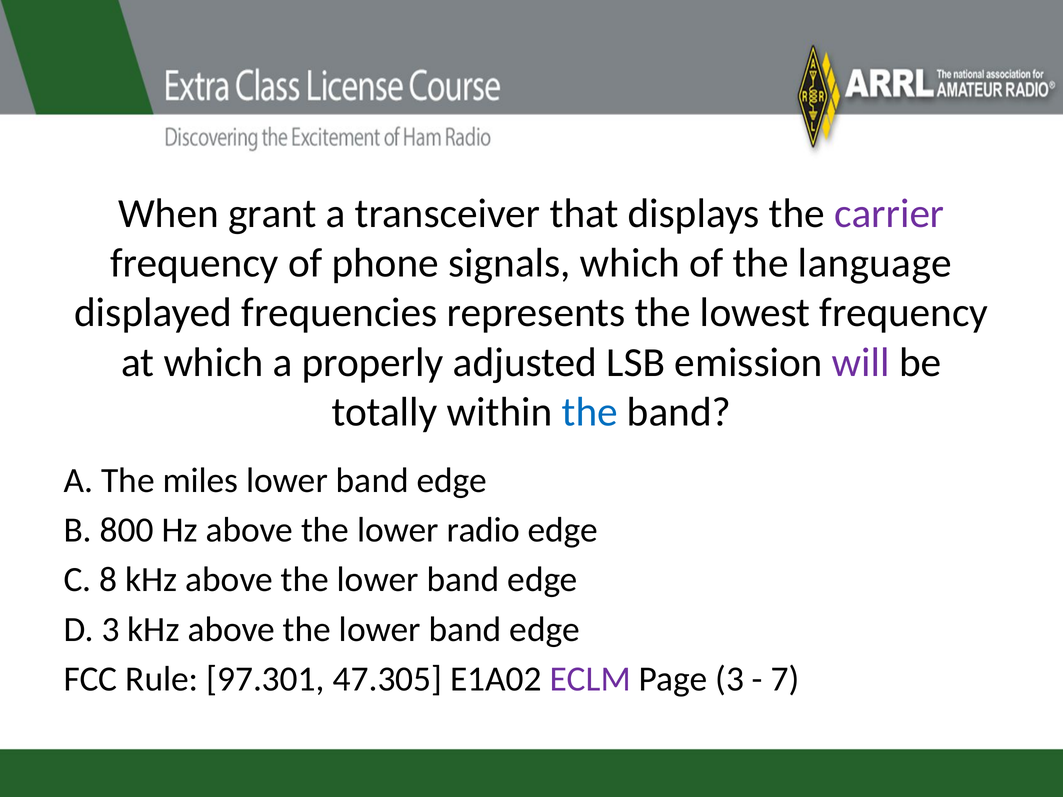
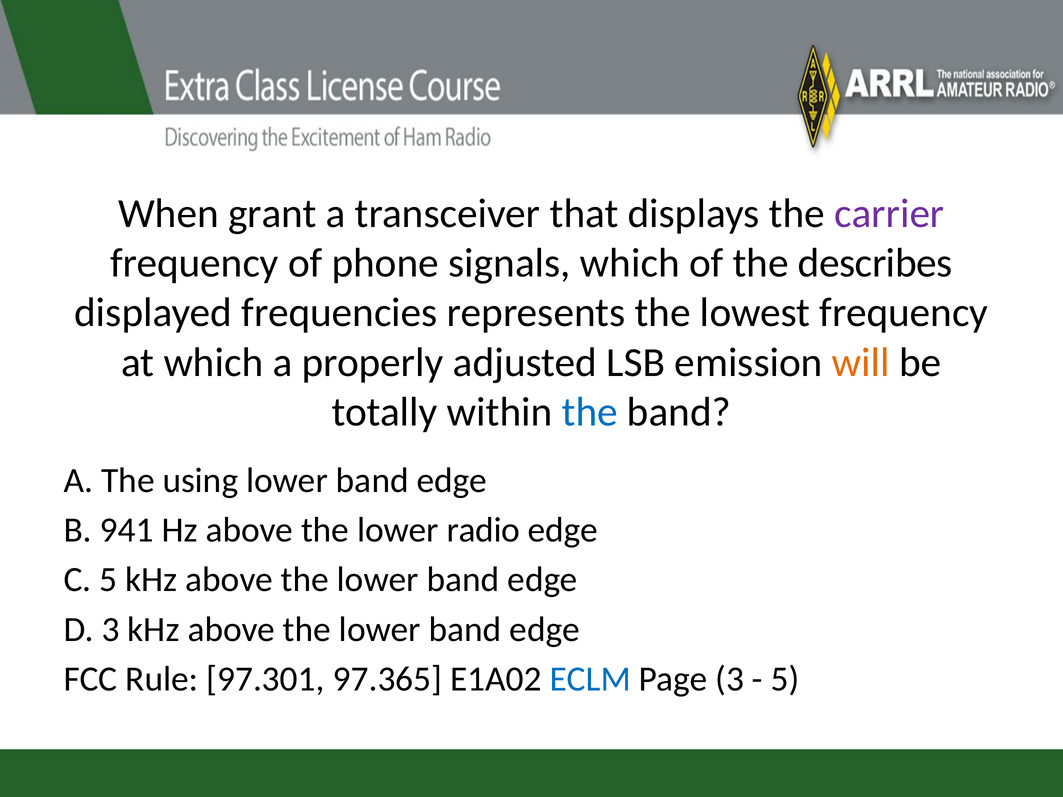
language: language -> describes
will colour: purple -> orange
miles: miles -> using
800: 800 -> 941
C 8: 8 -> 5
47.305: 47.305 -> 97.365
ECLM colour: purple -> blue
7 at (785, 679): 7 -> 5
